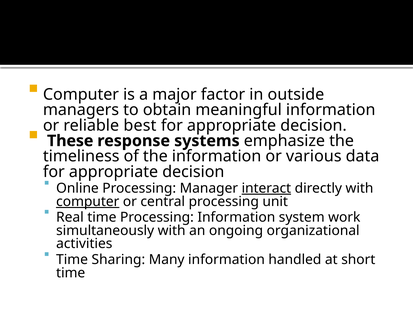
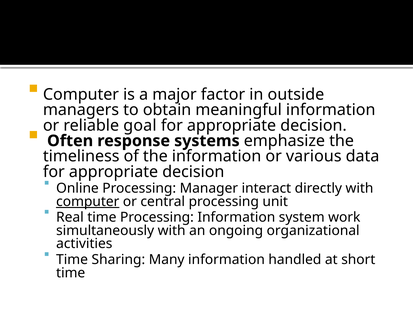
best: best -> goal
These: These -> Often
interact underline: present -> none
